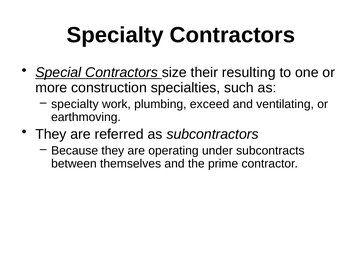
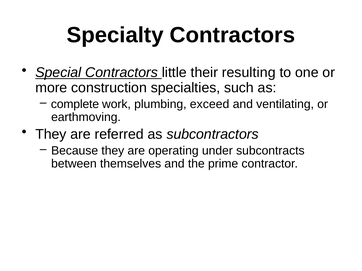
size: size -> little
specialty at (75, 104): specialty -> complete
